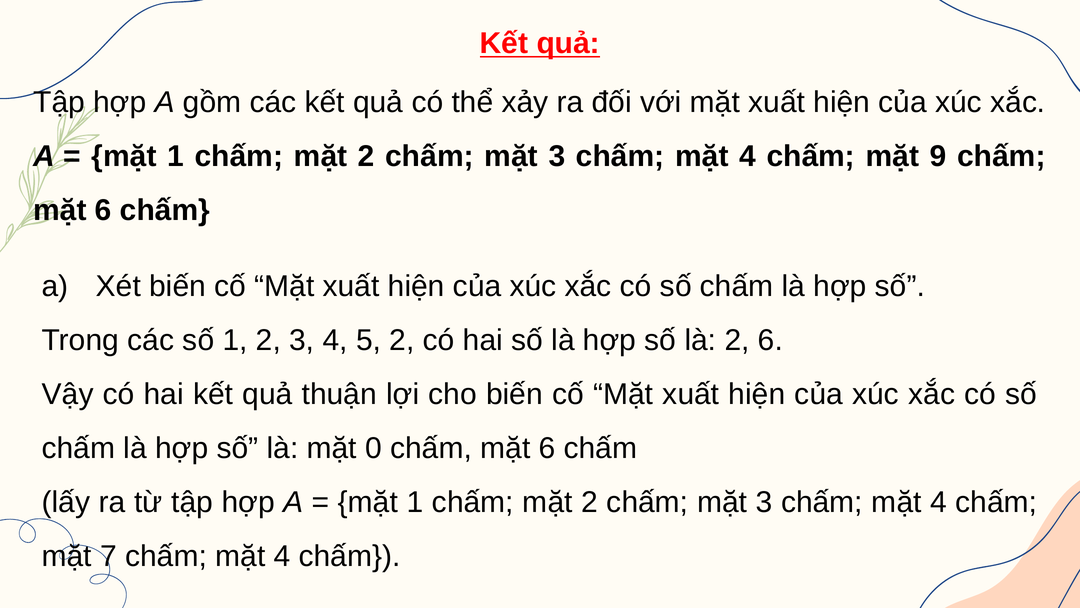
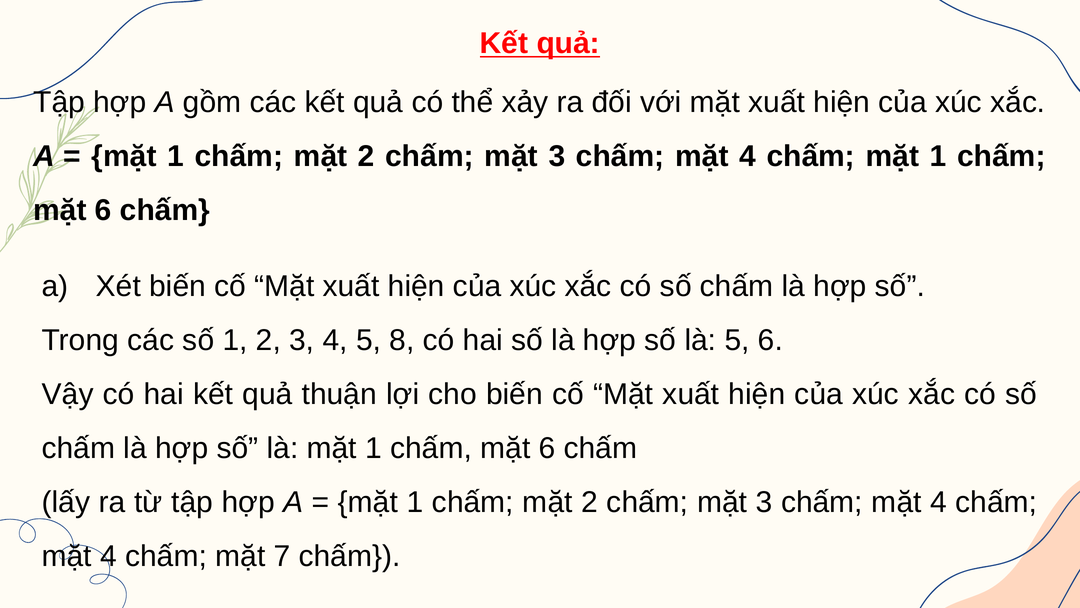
chấm mặt 9: 9 -> 1
5 2: 2 -> 8
là 2: 2 -> 5
là mặt 0: 0 -> 1
7 at (108, 556): 7 -> 4
4 at (282, 556): 4 -> 7
